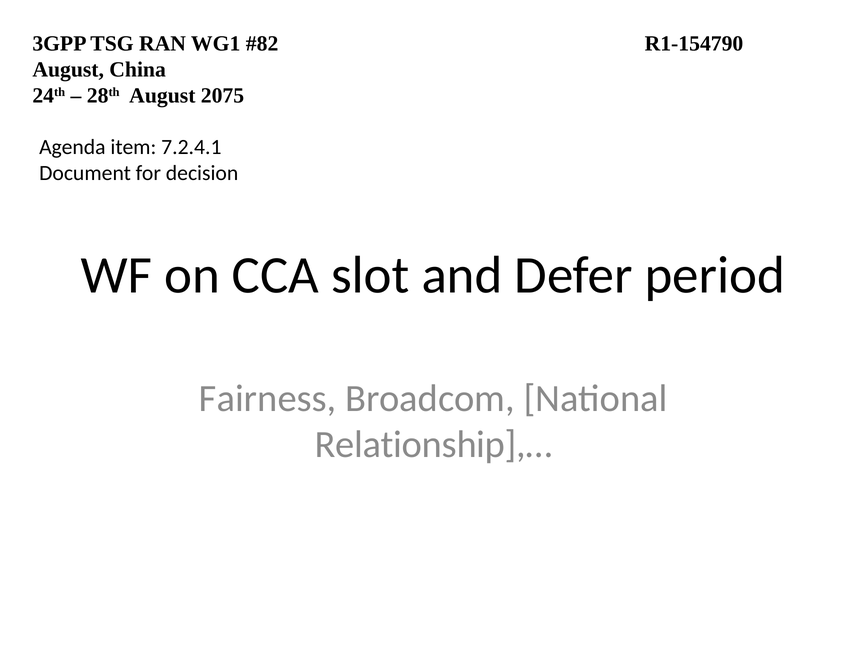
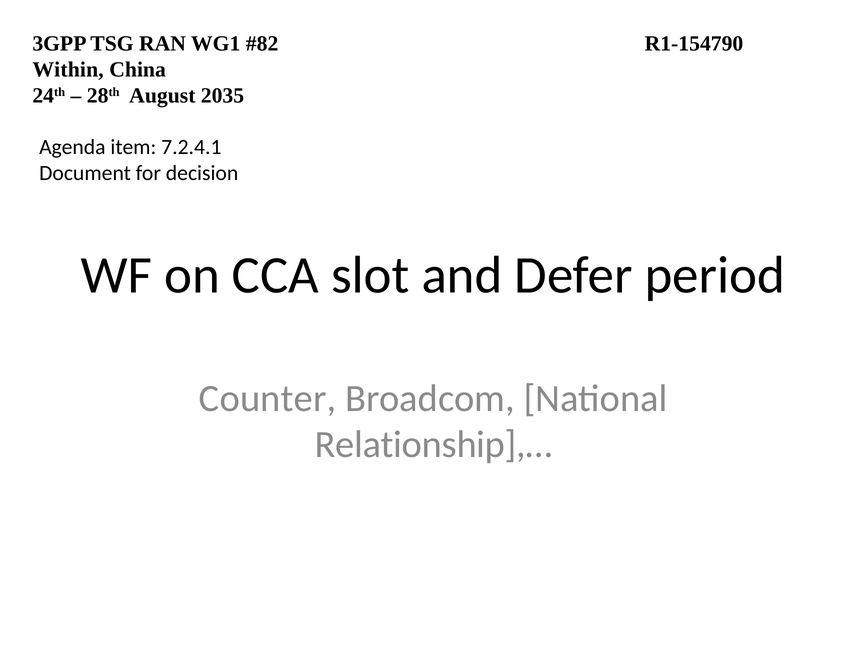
August at (68, 69): August -> Within
2075: 2075 -> 2035
Fairness: Fairness -> Counter
